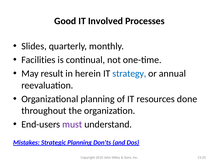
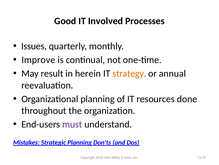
Slides: Slides -> Issues
Facilities: Facilities -> Improve
strategy colour: blue -> orange
